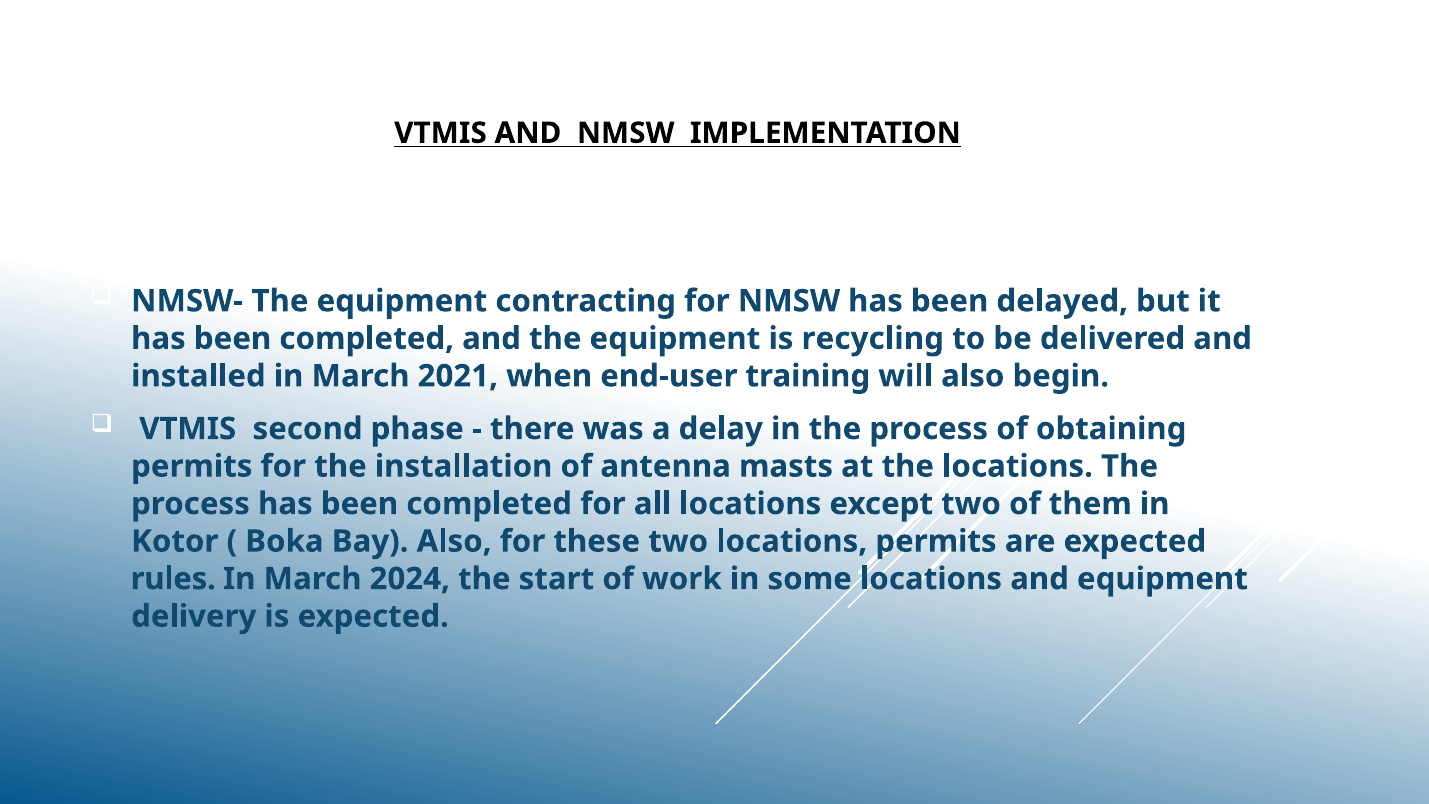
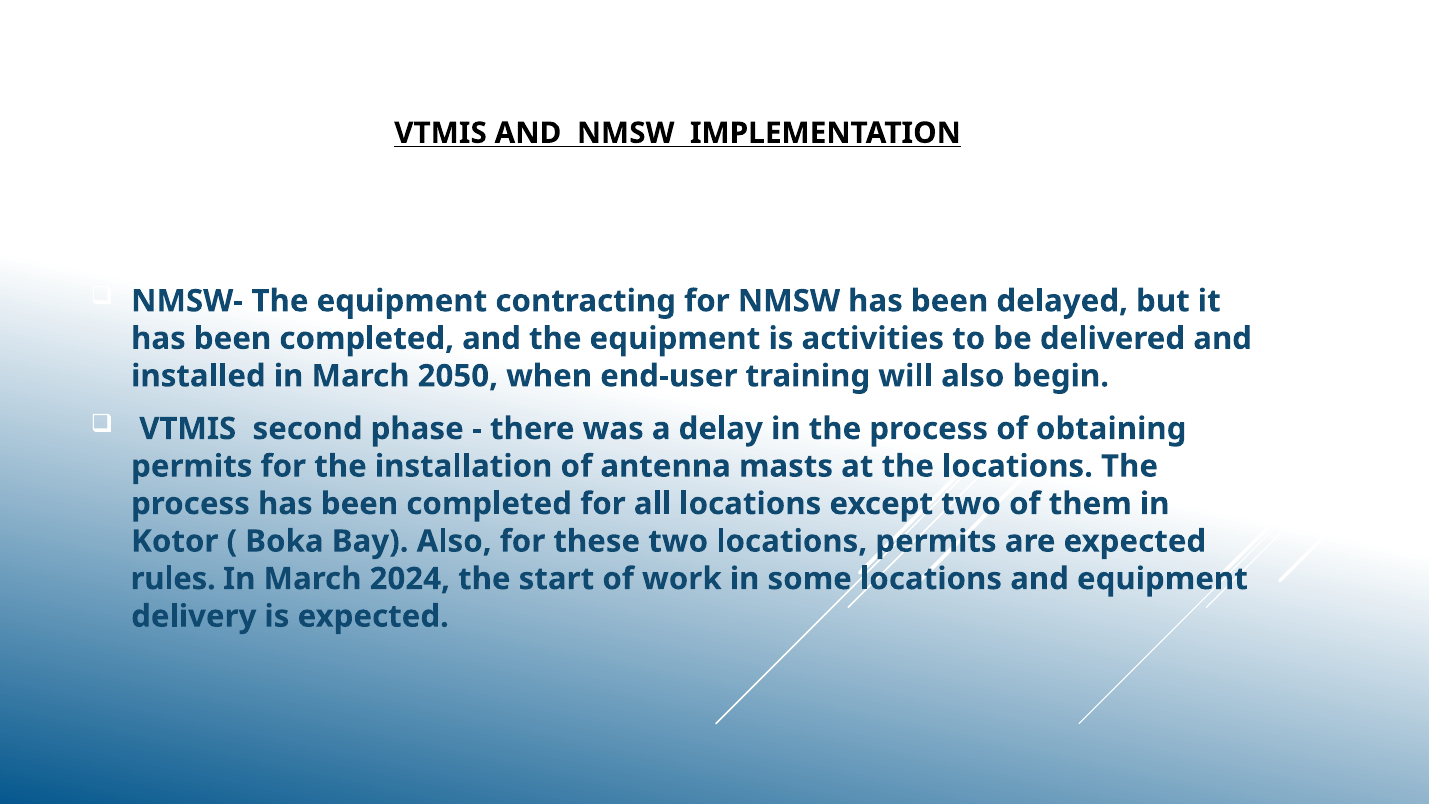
recycling: recycling -> activities
2021: 2021 -> 2050
